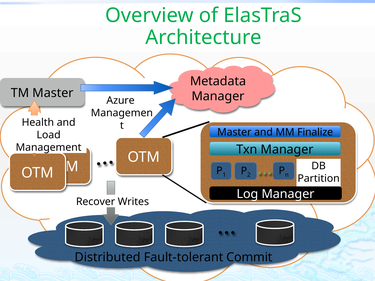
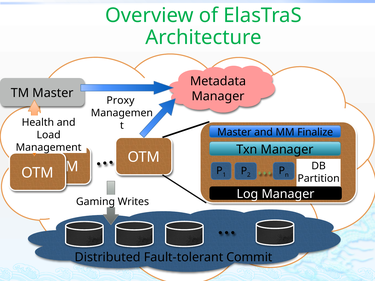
Azure: Azure -> Proxy
Recover: Recover -> Gaming
